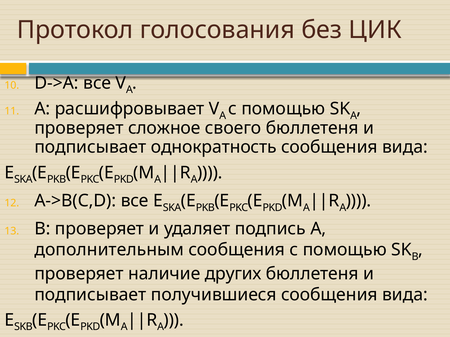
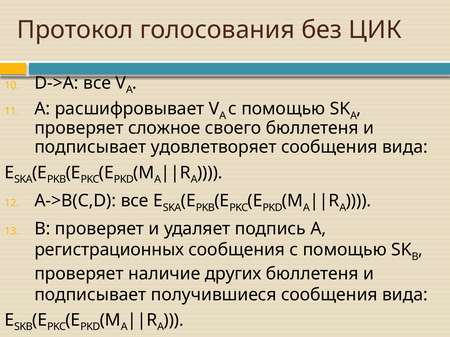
однократность: однократность -> удовлетворяет
дополнительным: дополнительным -> регистрационных
